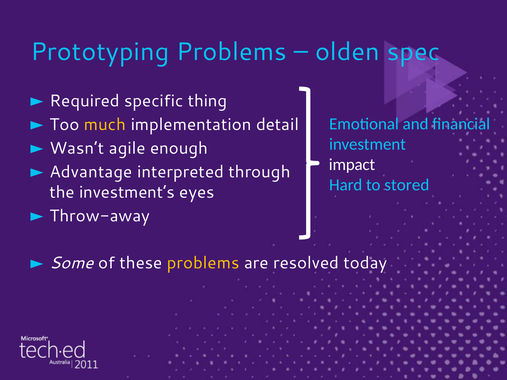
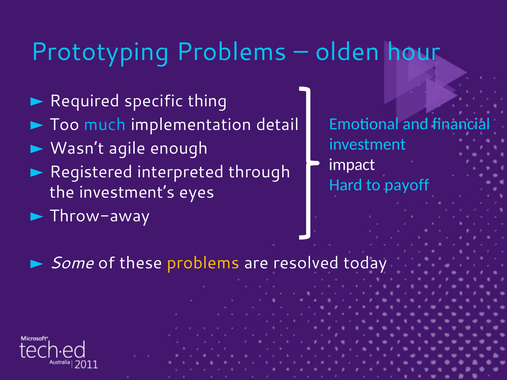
spec: spec -> hour
much colour: yellow -> light blue
Advantage: Advantage -> Registered
stored: stored -> payoff
